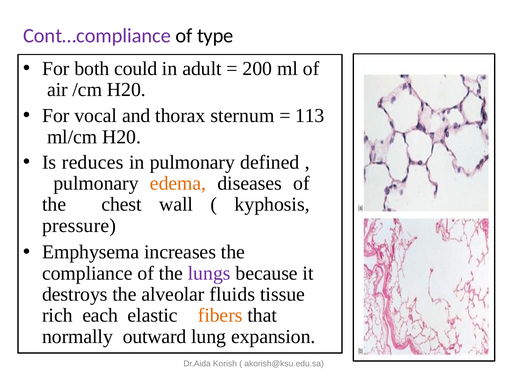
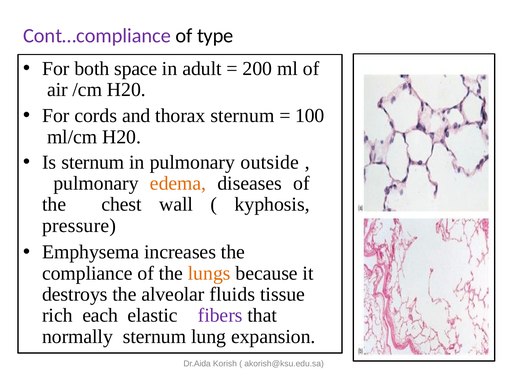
could: could -> space
vocal: vocal -> cords
113: 113 -> 100
Is reduces: reduces -> sternum
defined: defined -> outside
lungs colour: purple -> orange
fibers colour: orange -> purple
normally outward: outward -> sternum
